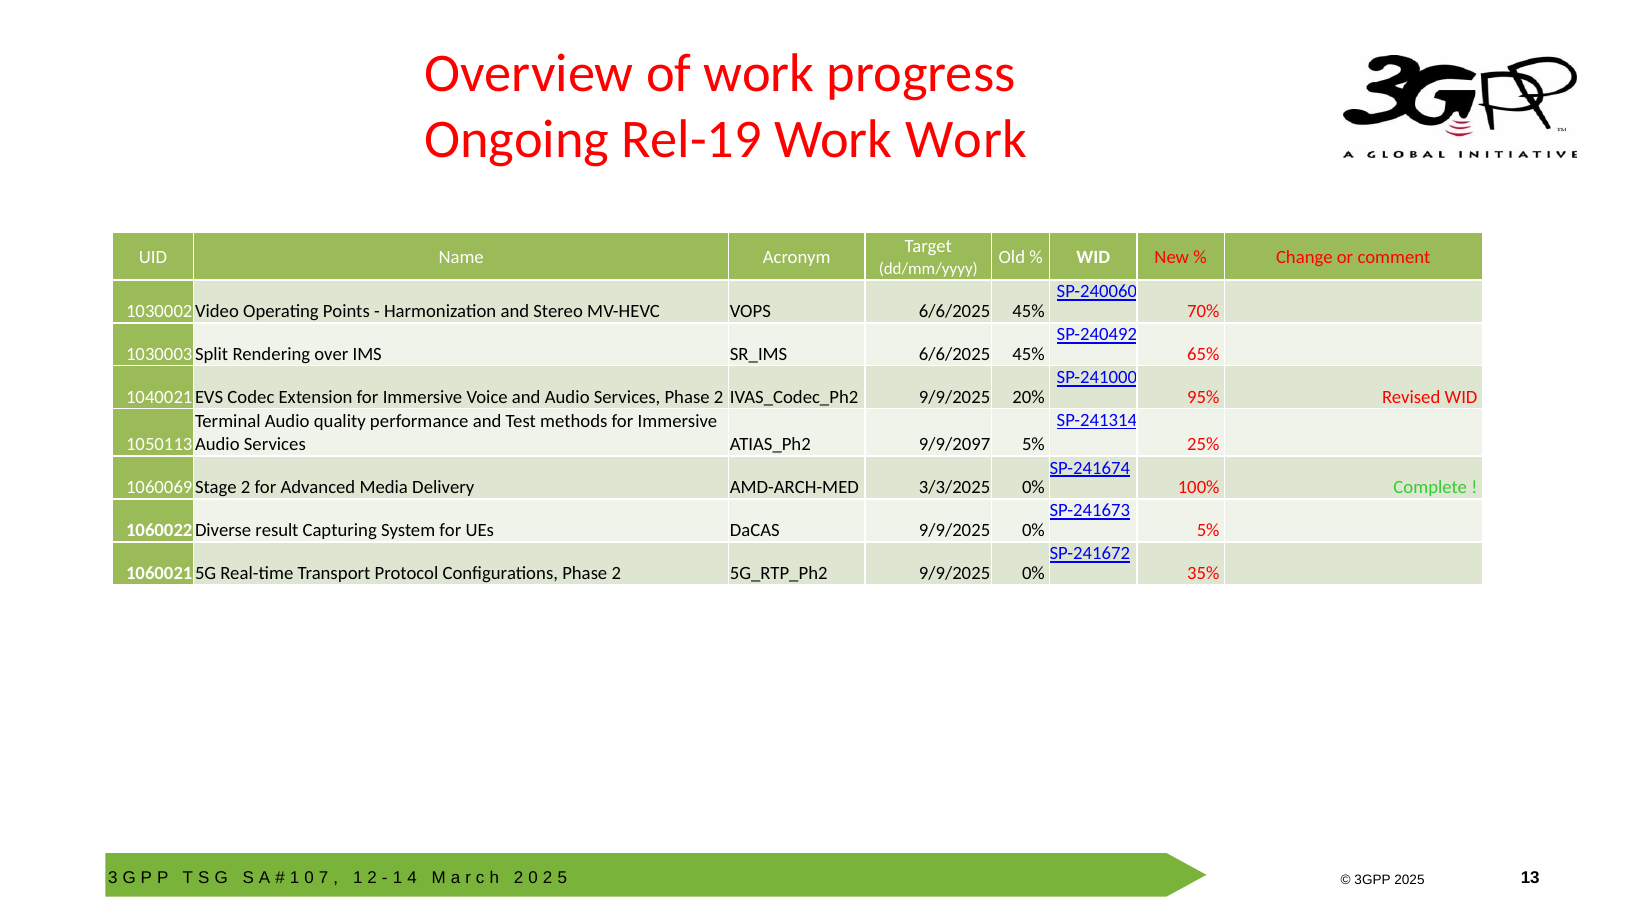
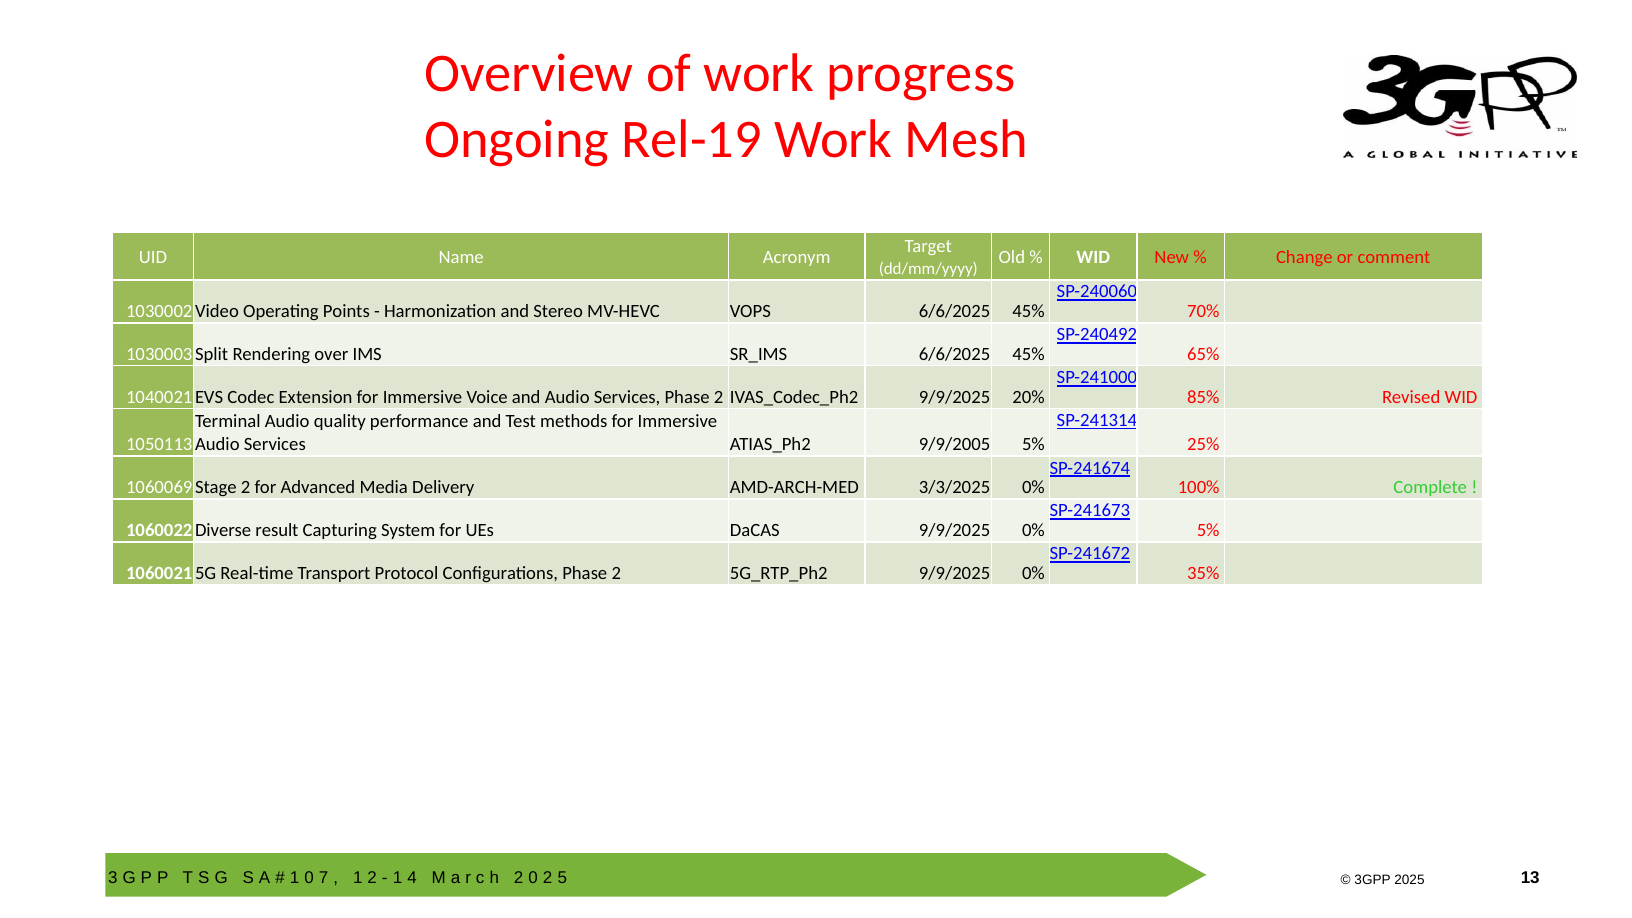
Work Work: Work -> Mesh
95%: 95% -> 85%
9/9/2097: 9/9/2097 -> 9/9/2005
